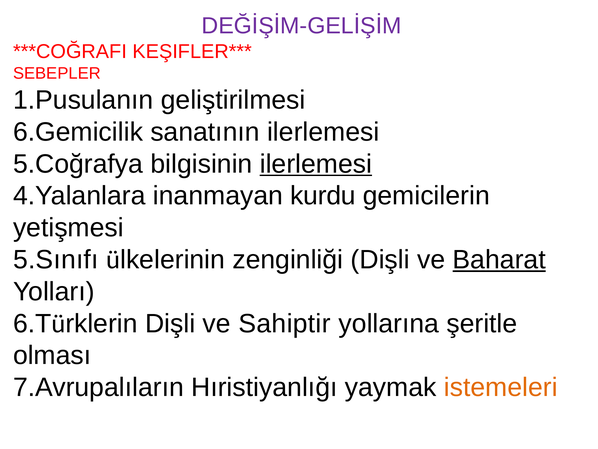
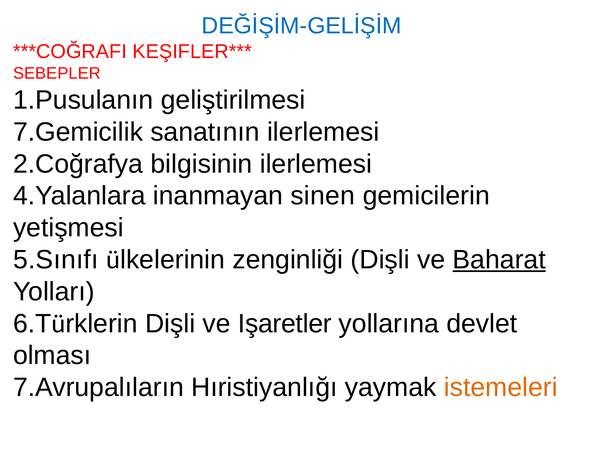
DEĞİŞİM-GELİŞİM colour: purple -> blue
6.Gemicilik: 6.Gemicilik -> 7.Gemicilik
5.Coğrafya: 5.Coğrafya -> 2.Coğrafya
ilerlemesi at (316, 164) underline: present -> none
kurdu: kurdu -> sinen
Sahiptir: Sahiptir -> Işaretler
şeritle: şeritle -> devlet
